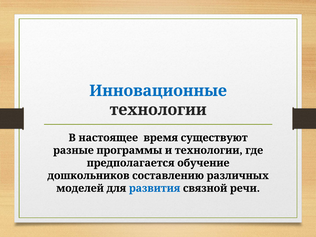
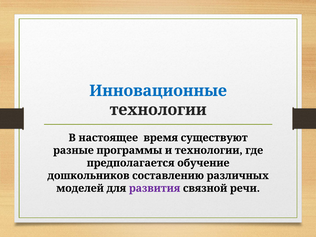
развития colour: blue -> purple
